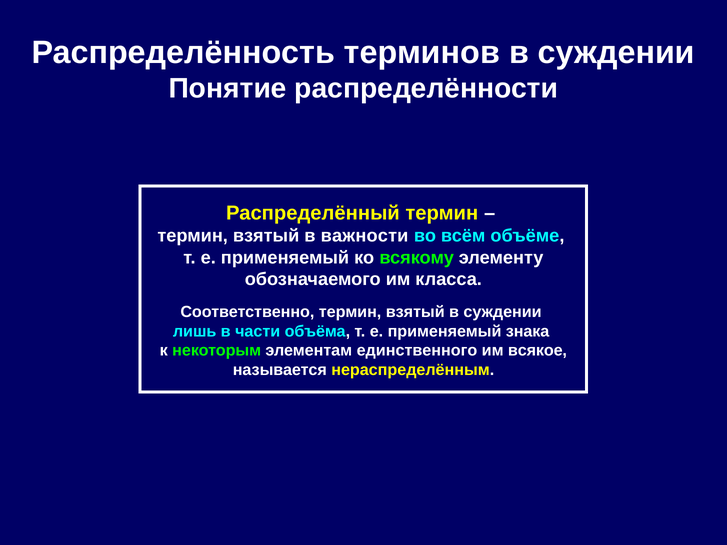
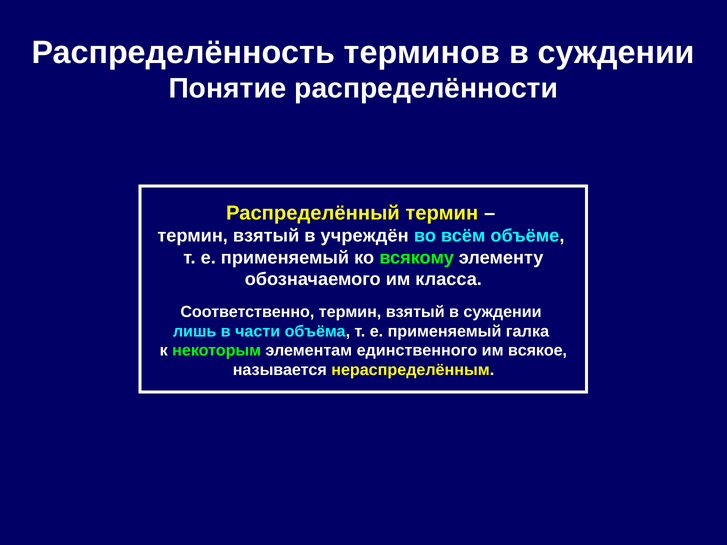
важности: важности -> учреждён
знака: знака -> галка
